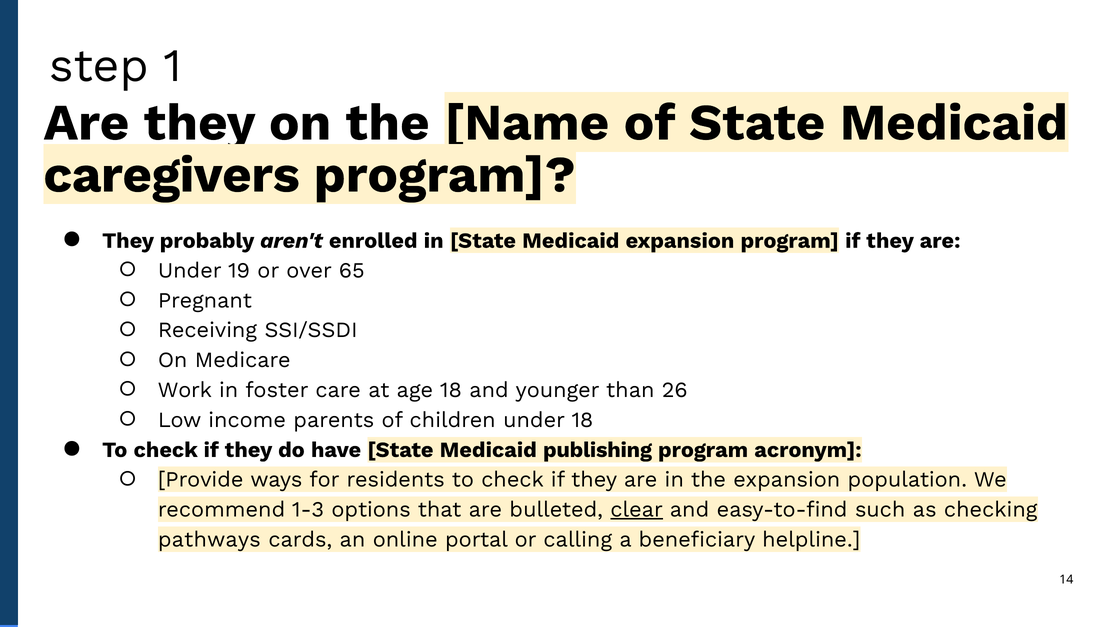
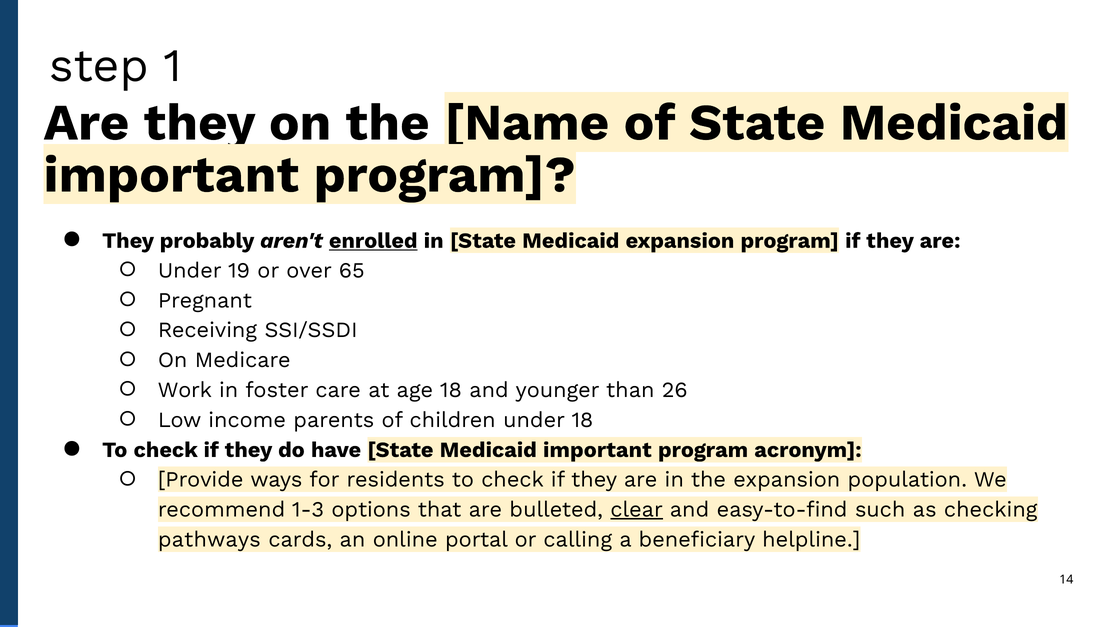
caregivers at (172, 175): caregivers -> important
enrolled underline: none -> present
have State Medicaid publishing: publishing -> important
